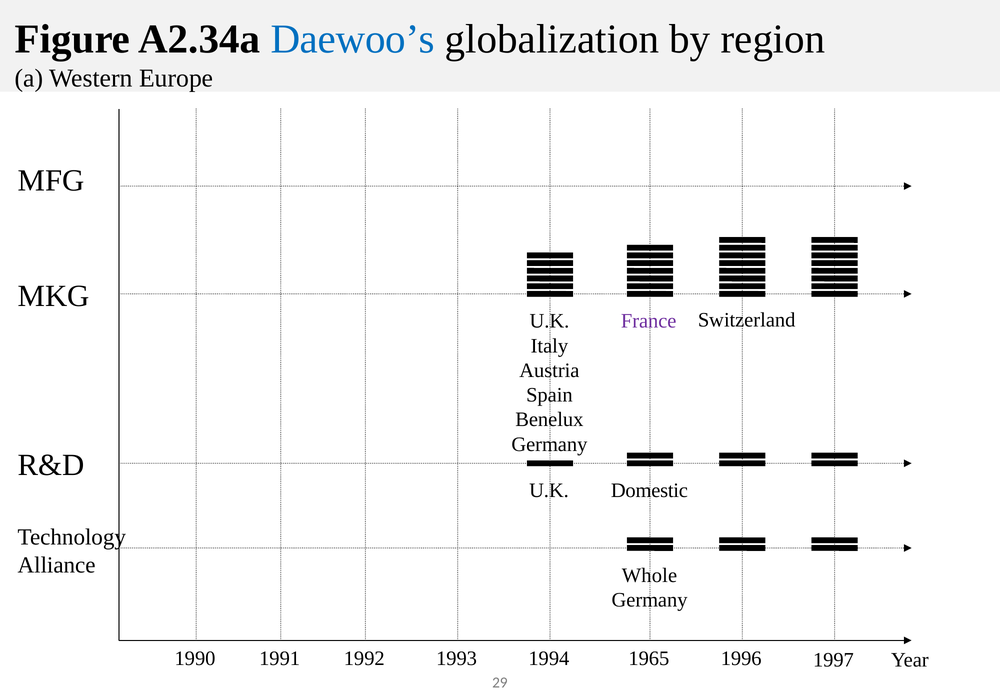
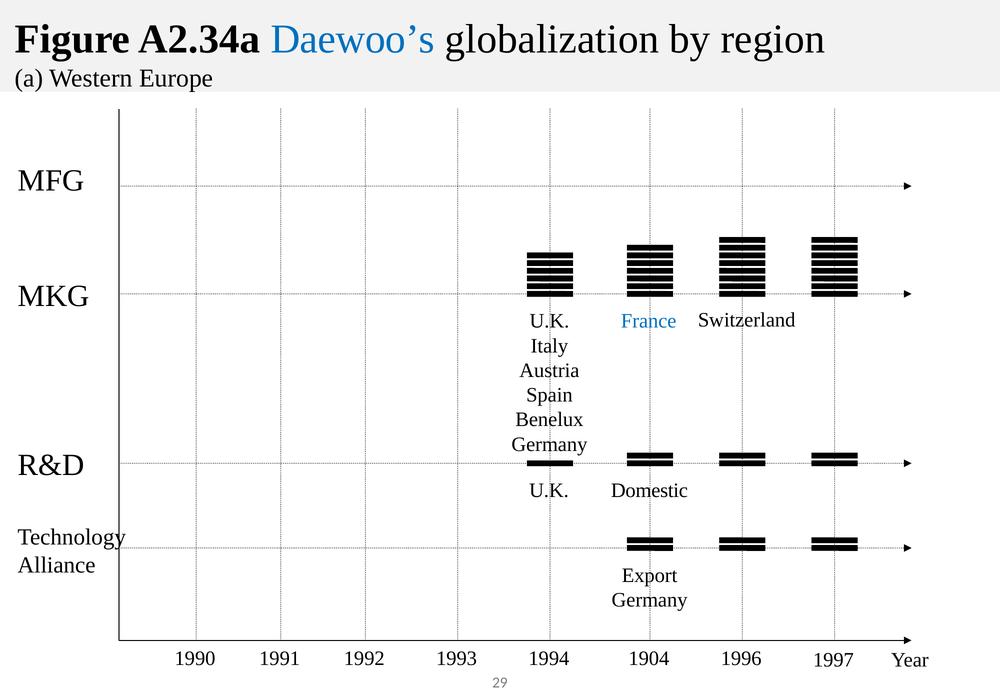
France colour: purple -> blue
Whole: Whole -> Export
1965: 1965 -> 1904
